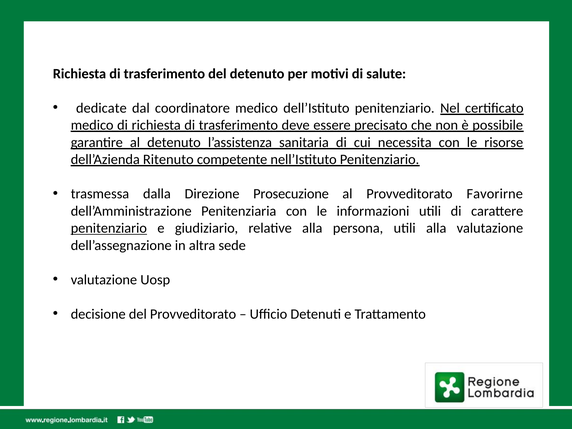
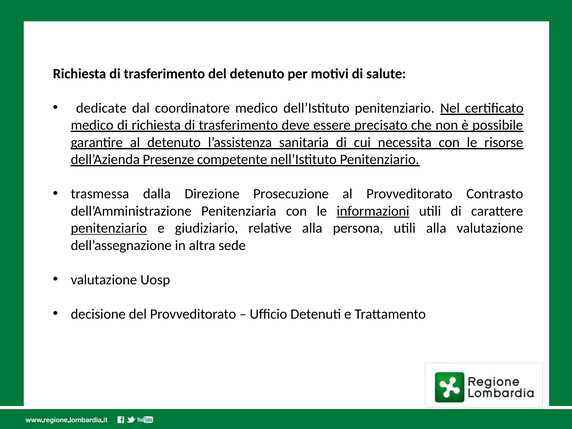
Ritenuto: Ritenuto -> Presenze
Favorirne: Favorirne -> Contrasto
informazioni underline: none -> present
